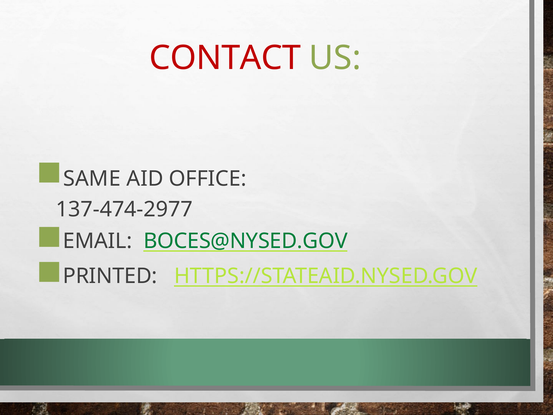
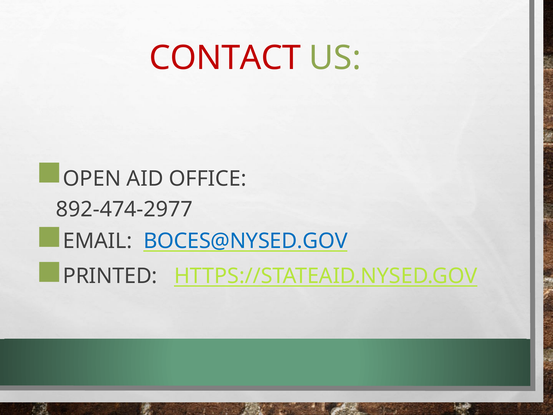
SAME: SAME -> OPEN
137-474-2977: 137-474-2977 -> 892-474-2977
BOCES@NYSED.GOV colour: green -> blue
